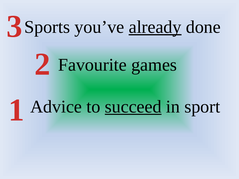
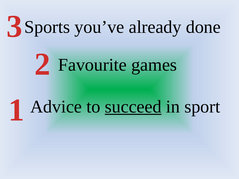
already underline: present -> none
